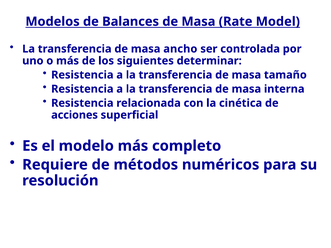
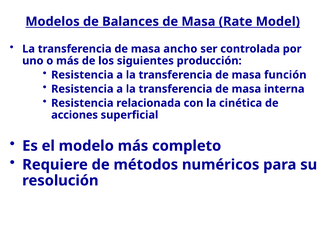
determinar: determinar -> producción
tamaño: tamaño -> función
